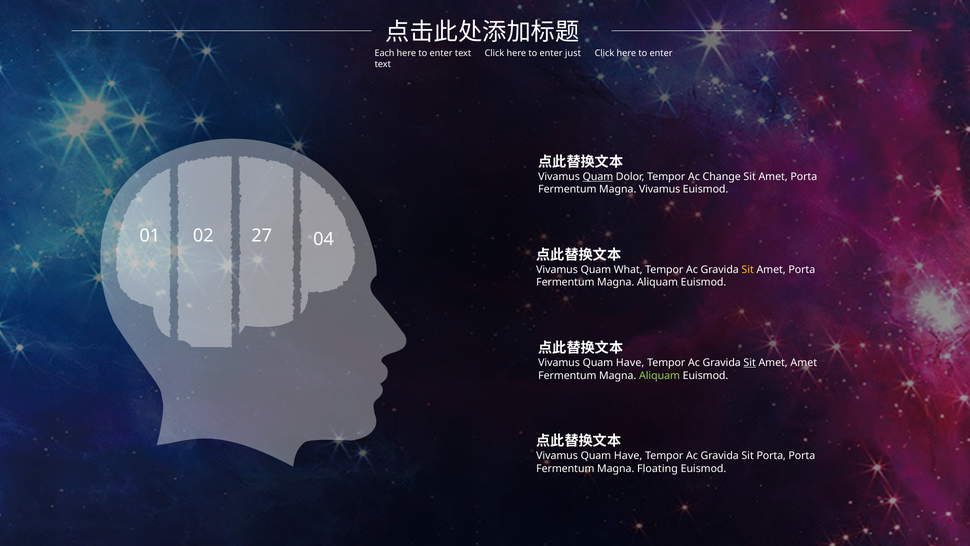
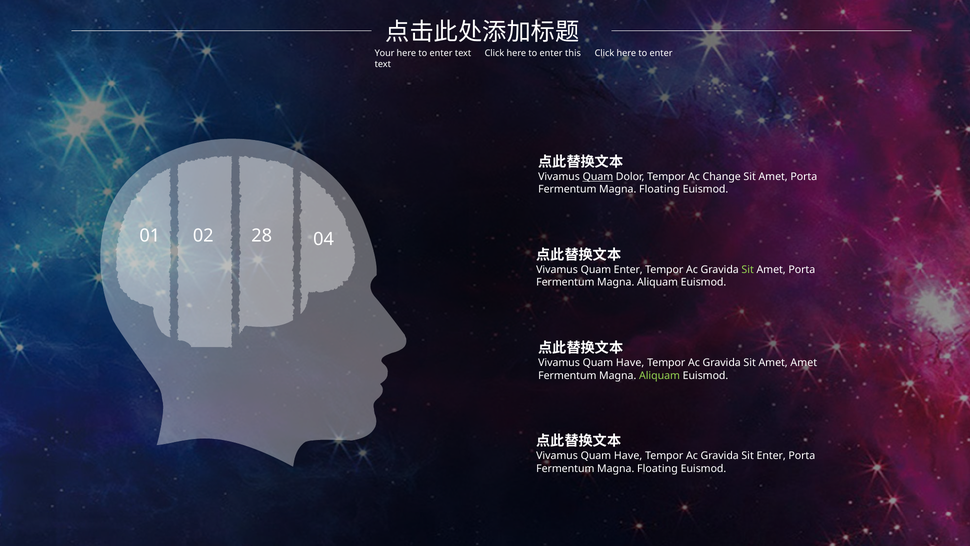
Each: Each -> Your
just: just -> this
Vivamus at (660, 189): Vivamus -> Floating
27: 27 -> 28
Quam What: What -> Enter
Sit at (748, 270) colour: yellow -> light green
Sit at (750, 363) underline: present -> none
Sit Porta: Porta -> Enter
